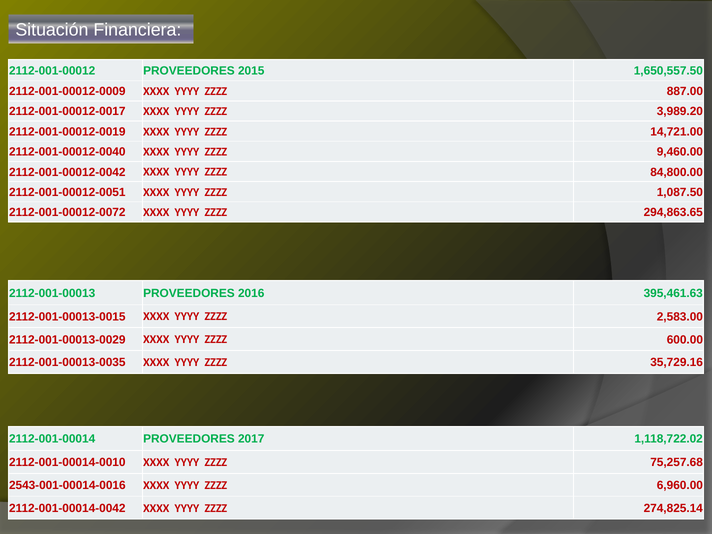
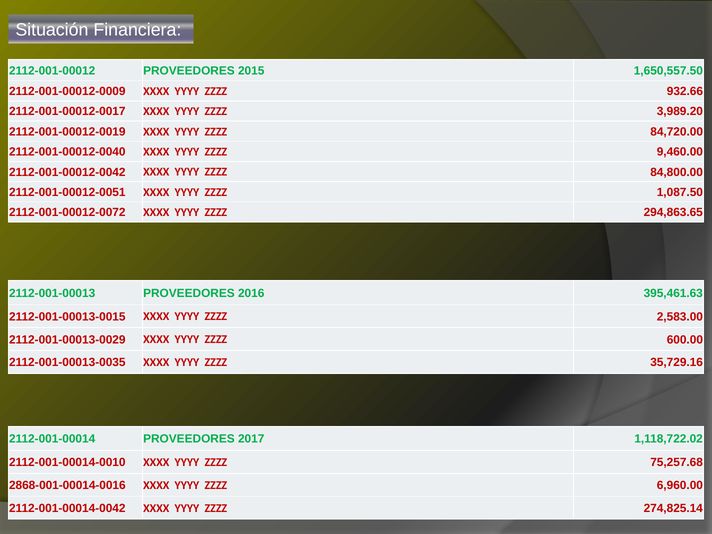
887.00: 887.00 -> 932.66
14,721.00: 14,721.00 -> 84,720.00
2543-001-00014-0016: 2543-001-00014-0016 -> 2868-001-00014-0016
